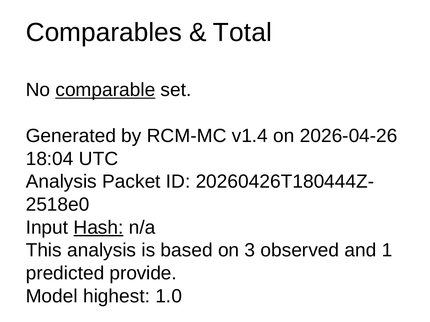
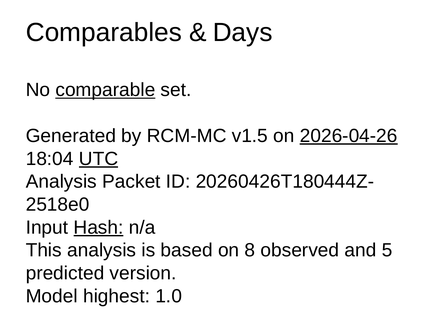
Total: Total -> Days
v1.4: v1.4 -> v1.5
2026-04-26 underline: none -> present
UTC underline: none -> present
3: 3 -> 8
1: 1 -> 5
provide: provide -> version
